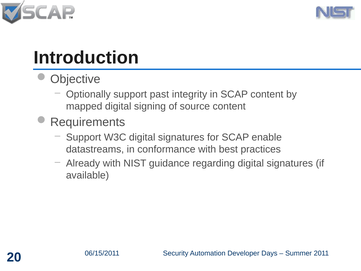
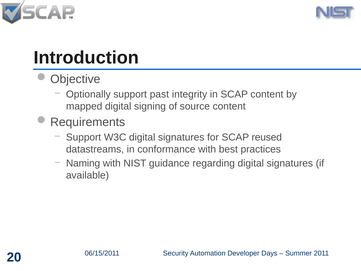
enable: enable -> reused
Already: Already -> Naming
